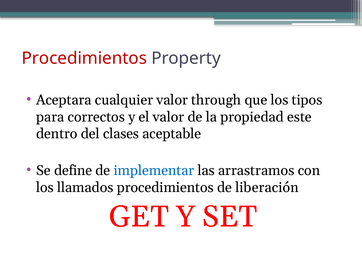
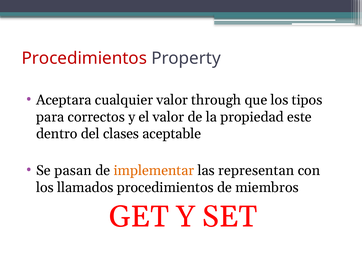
define: define -> pasan
implementar colour: blue -> orange
arrastramos: arrastramos -> representan
liberación: liberación -> miembros
